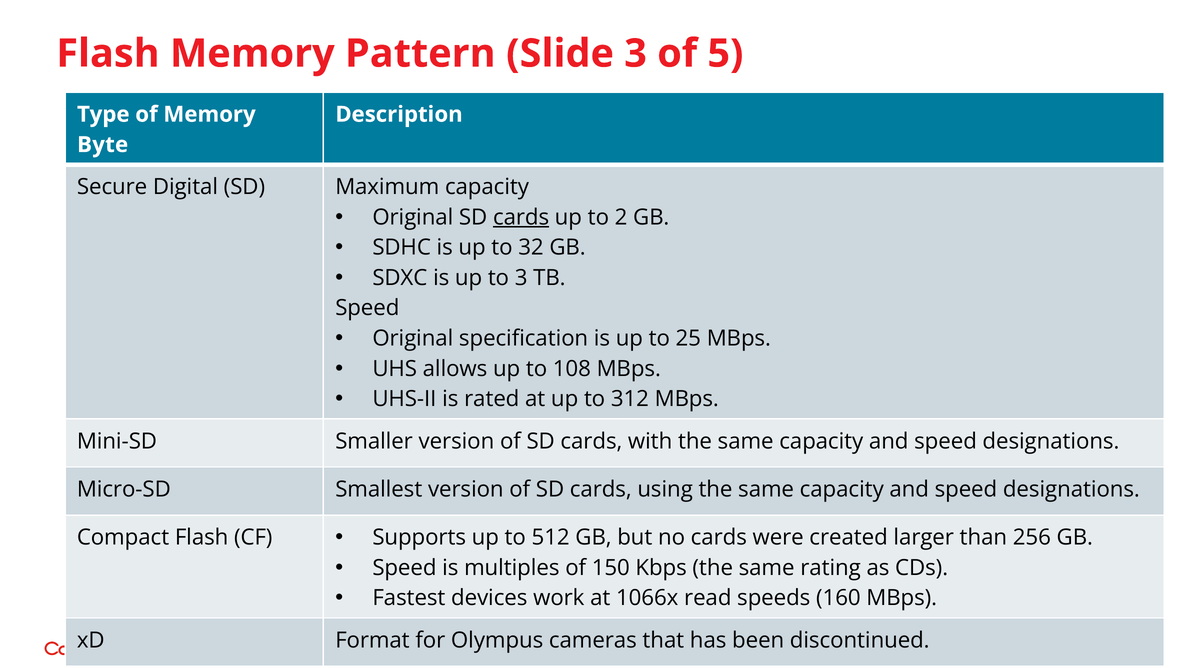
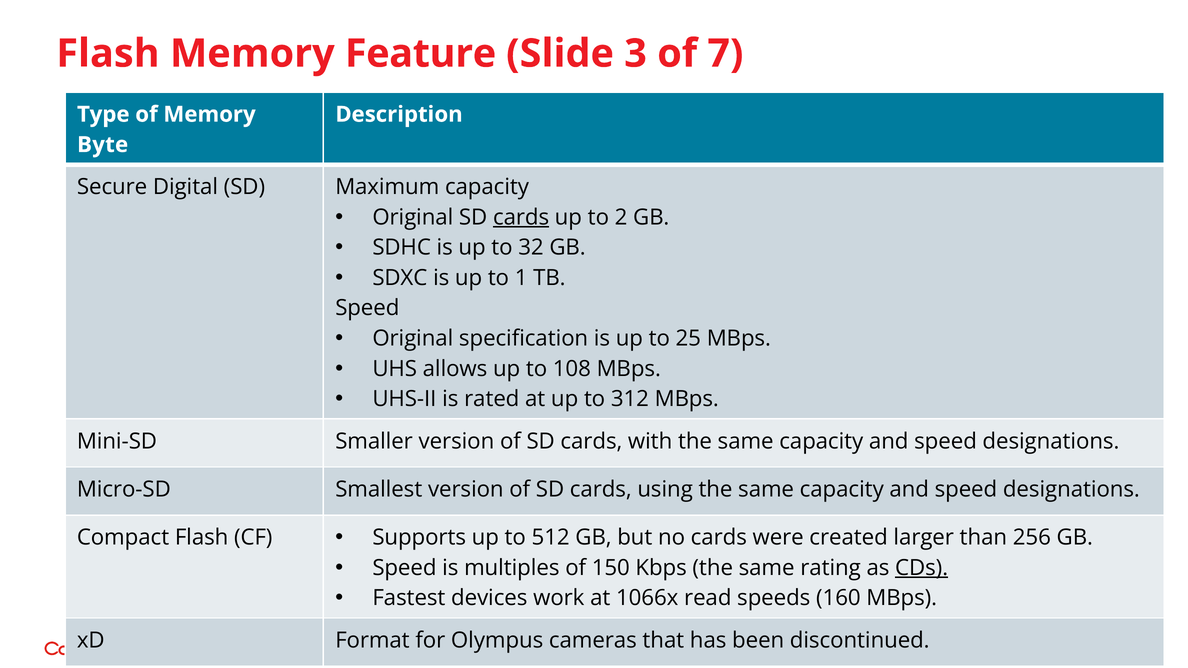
Pattern: Pattern -> Feature
5: 5 -> 7
to 3: 3 -> 1
CDs underline: none -> present
